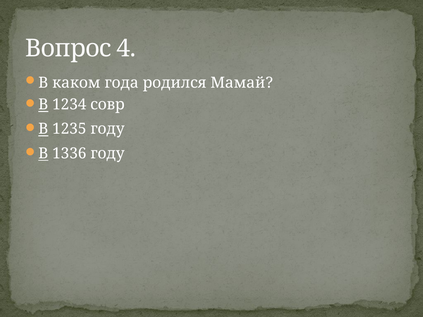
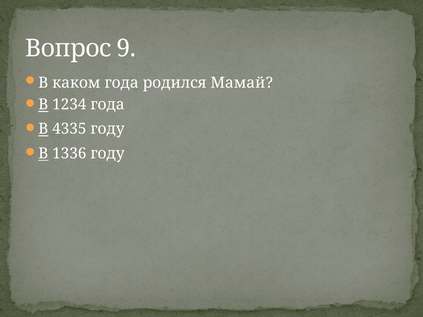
4: 4 -> 9
1234 совр: совр -> года
1235: 1235 -> 4335
